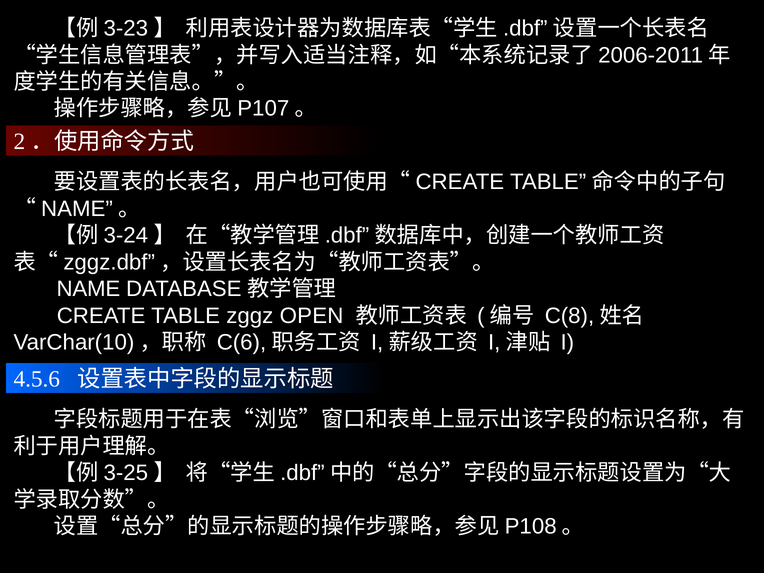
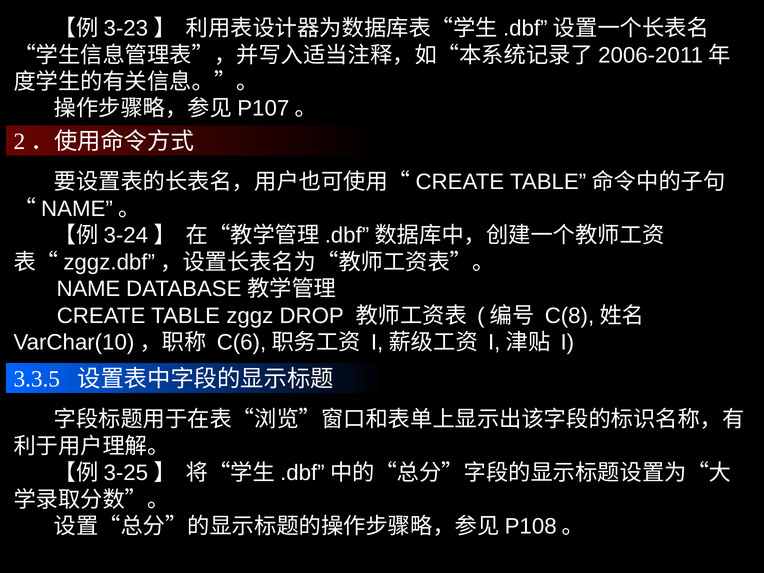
OPEN: OPEN -> DROP
4.5.6: 4.5.6 -> 3.3.5
